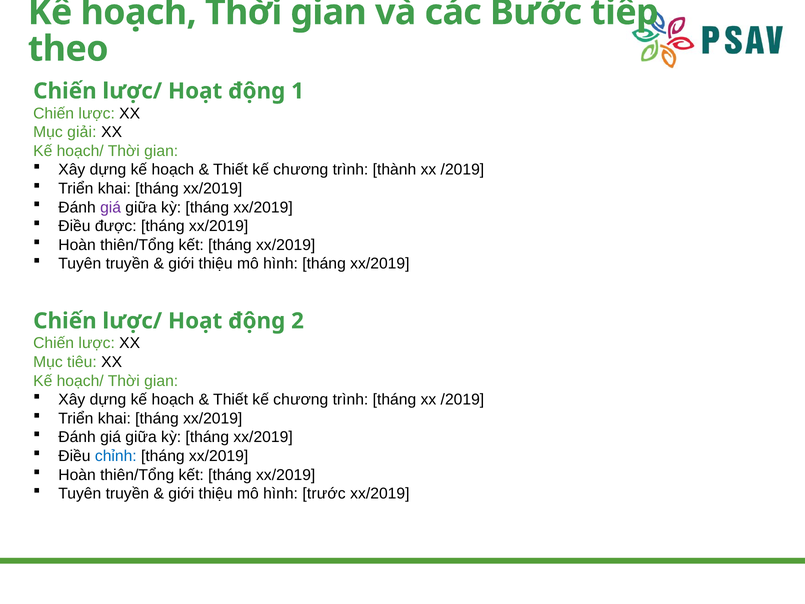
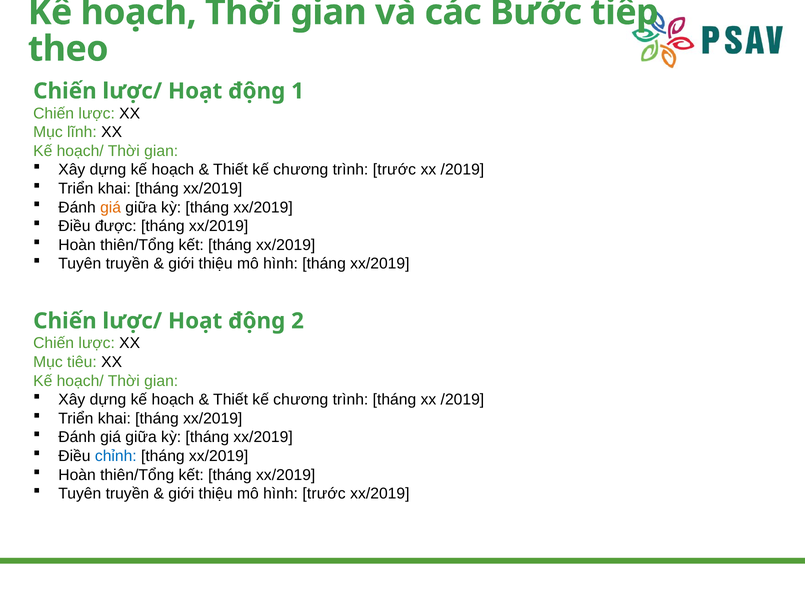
giải: giải -> lĩnh
trình thành: thành -> trước
giá at (111, 207) colour: purple -> orange
